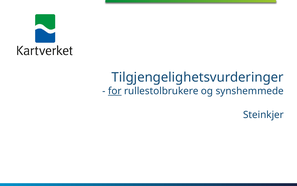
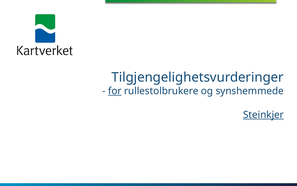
Steinkjer underline: none -> present
